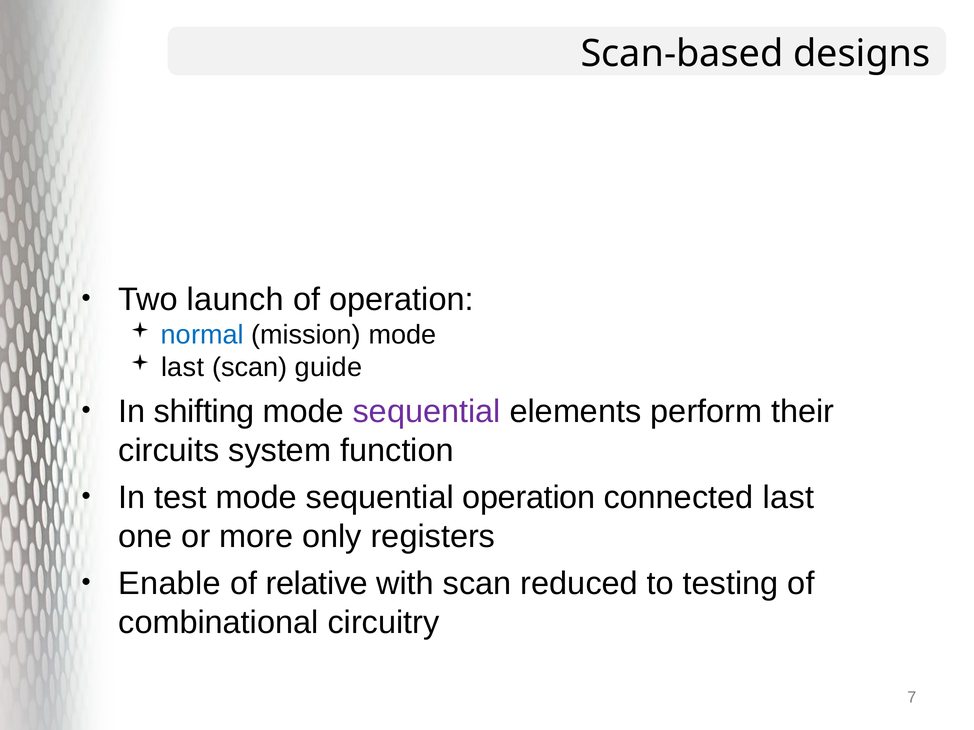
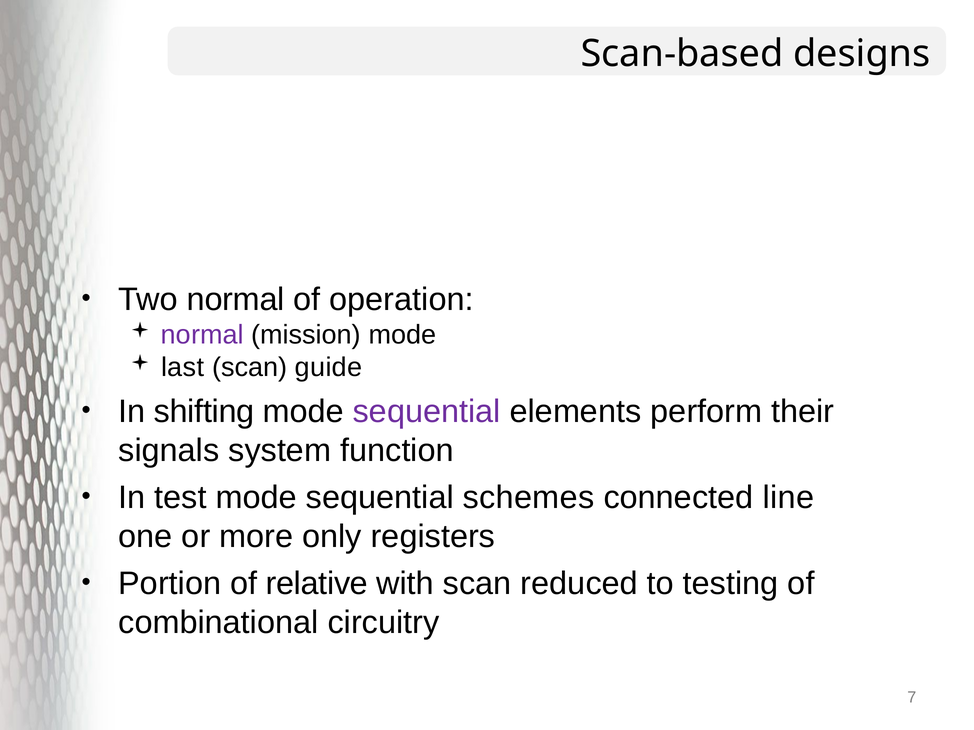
Two launch: launch -> normal
normal at (202, 335) colour: blue -> purple
circuits: circuits -> signals
sequential operation: operation -> schemes
connected last: last -> line
Enable: Enable -> Portion
